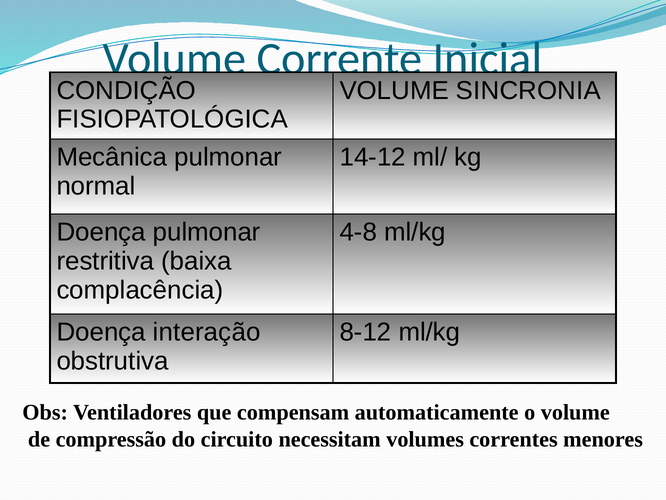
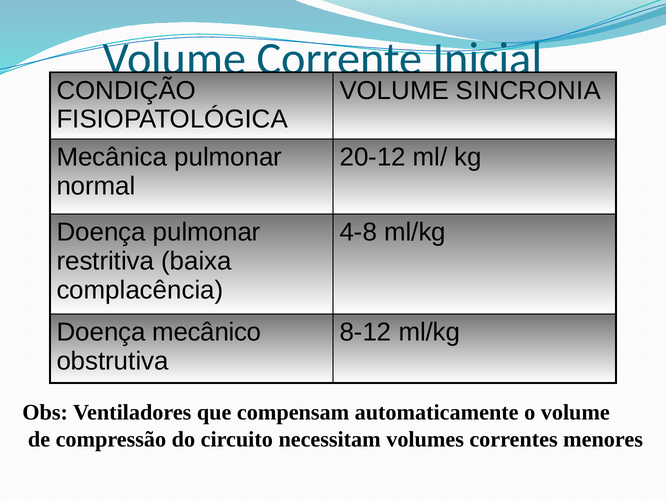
14-12: 14-12 -> 20-12
interação: interação -> mecânico
